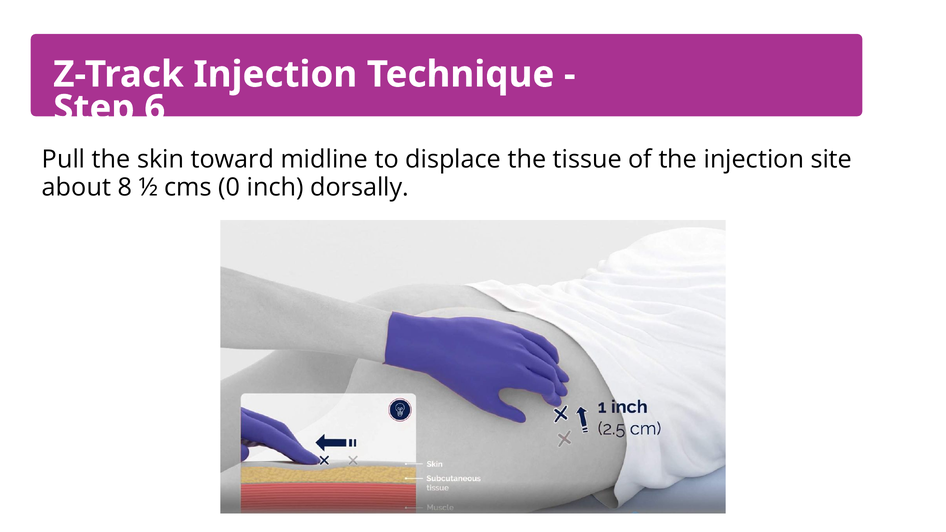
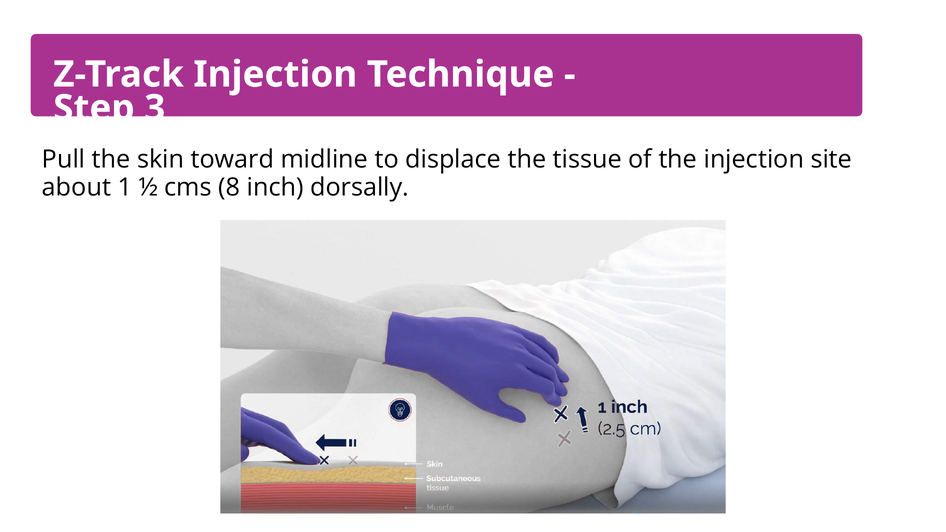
6: 6 -> 3
8: 8 -> 1
0: 0 -> 8
